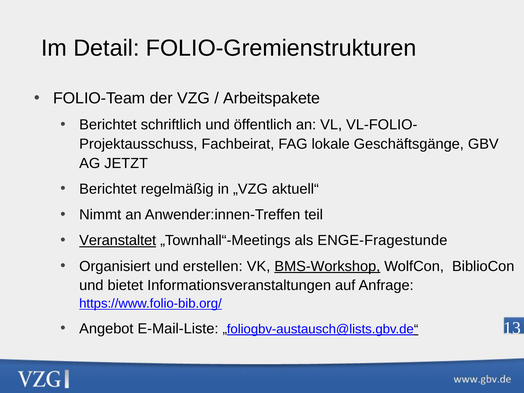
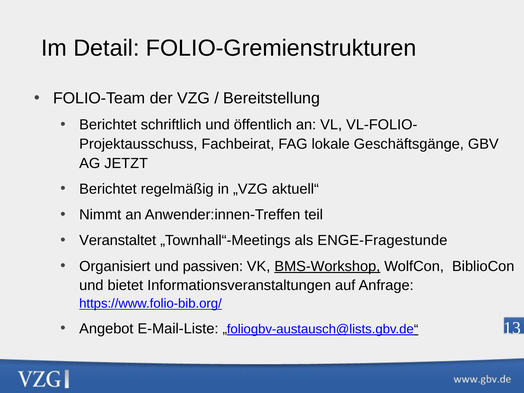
Arbeitspakete: Arbeitspakete -> Bereitstellung
Veranstaltet underline: present -> none
erstellen: erstellen -> passiven
